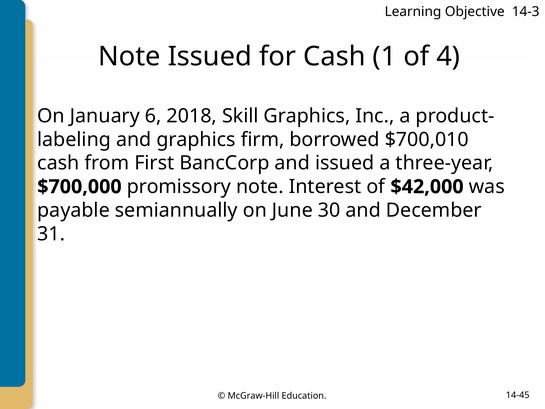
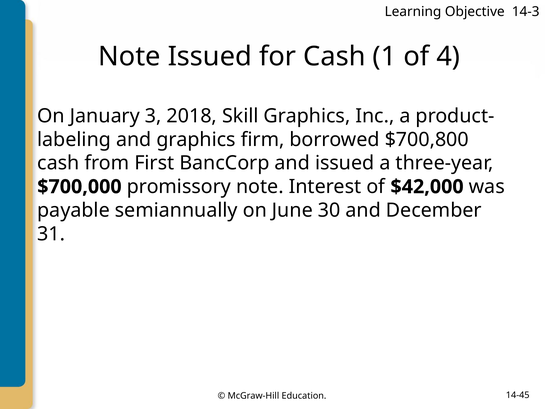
6: 6 -> 3
$700,010: $700,010 -> $700,800
